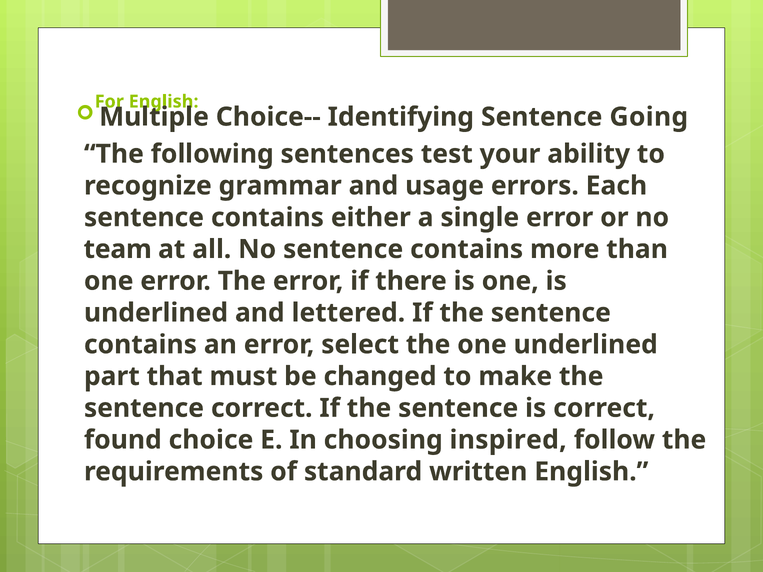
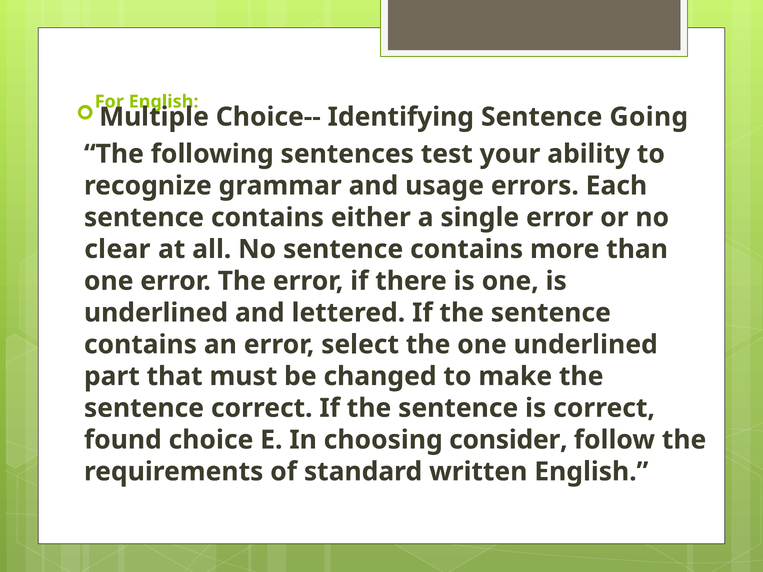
team: team -> clear
inspired: inspired -> consider
